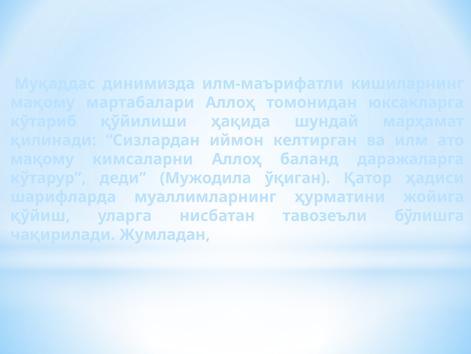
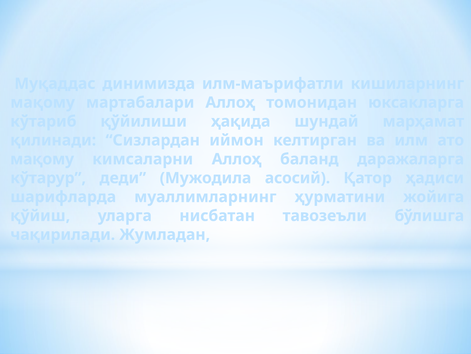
ўқиган: ўқиган -> асосий
